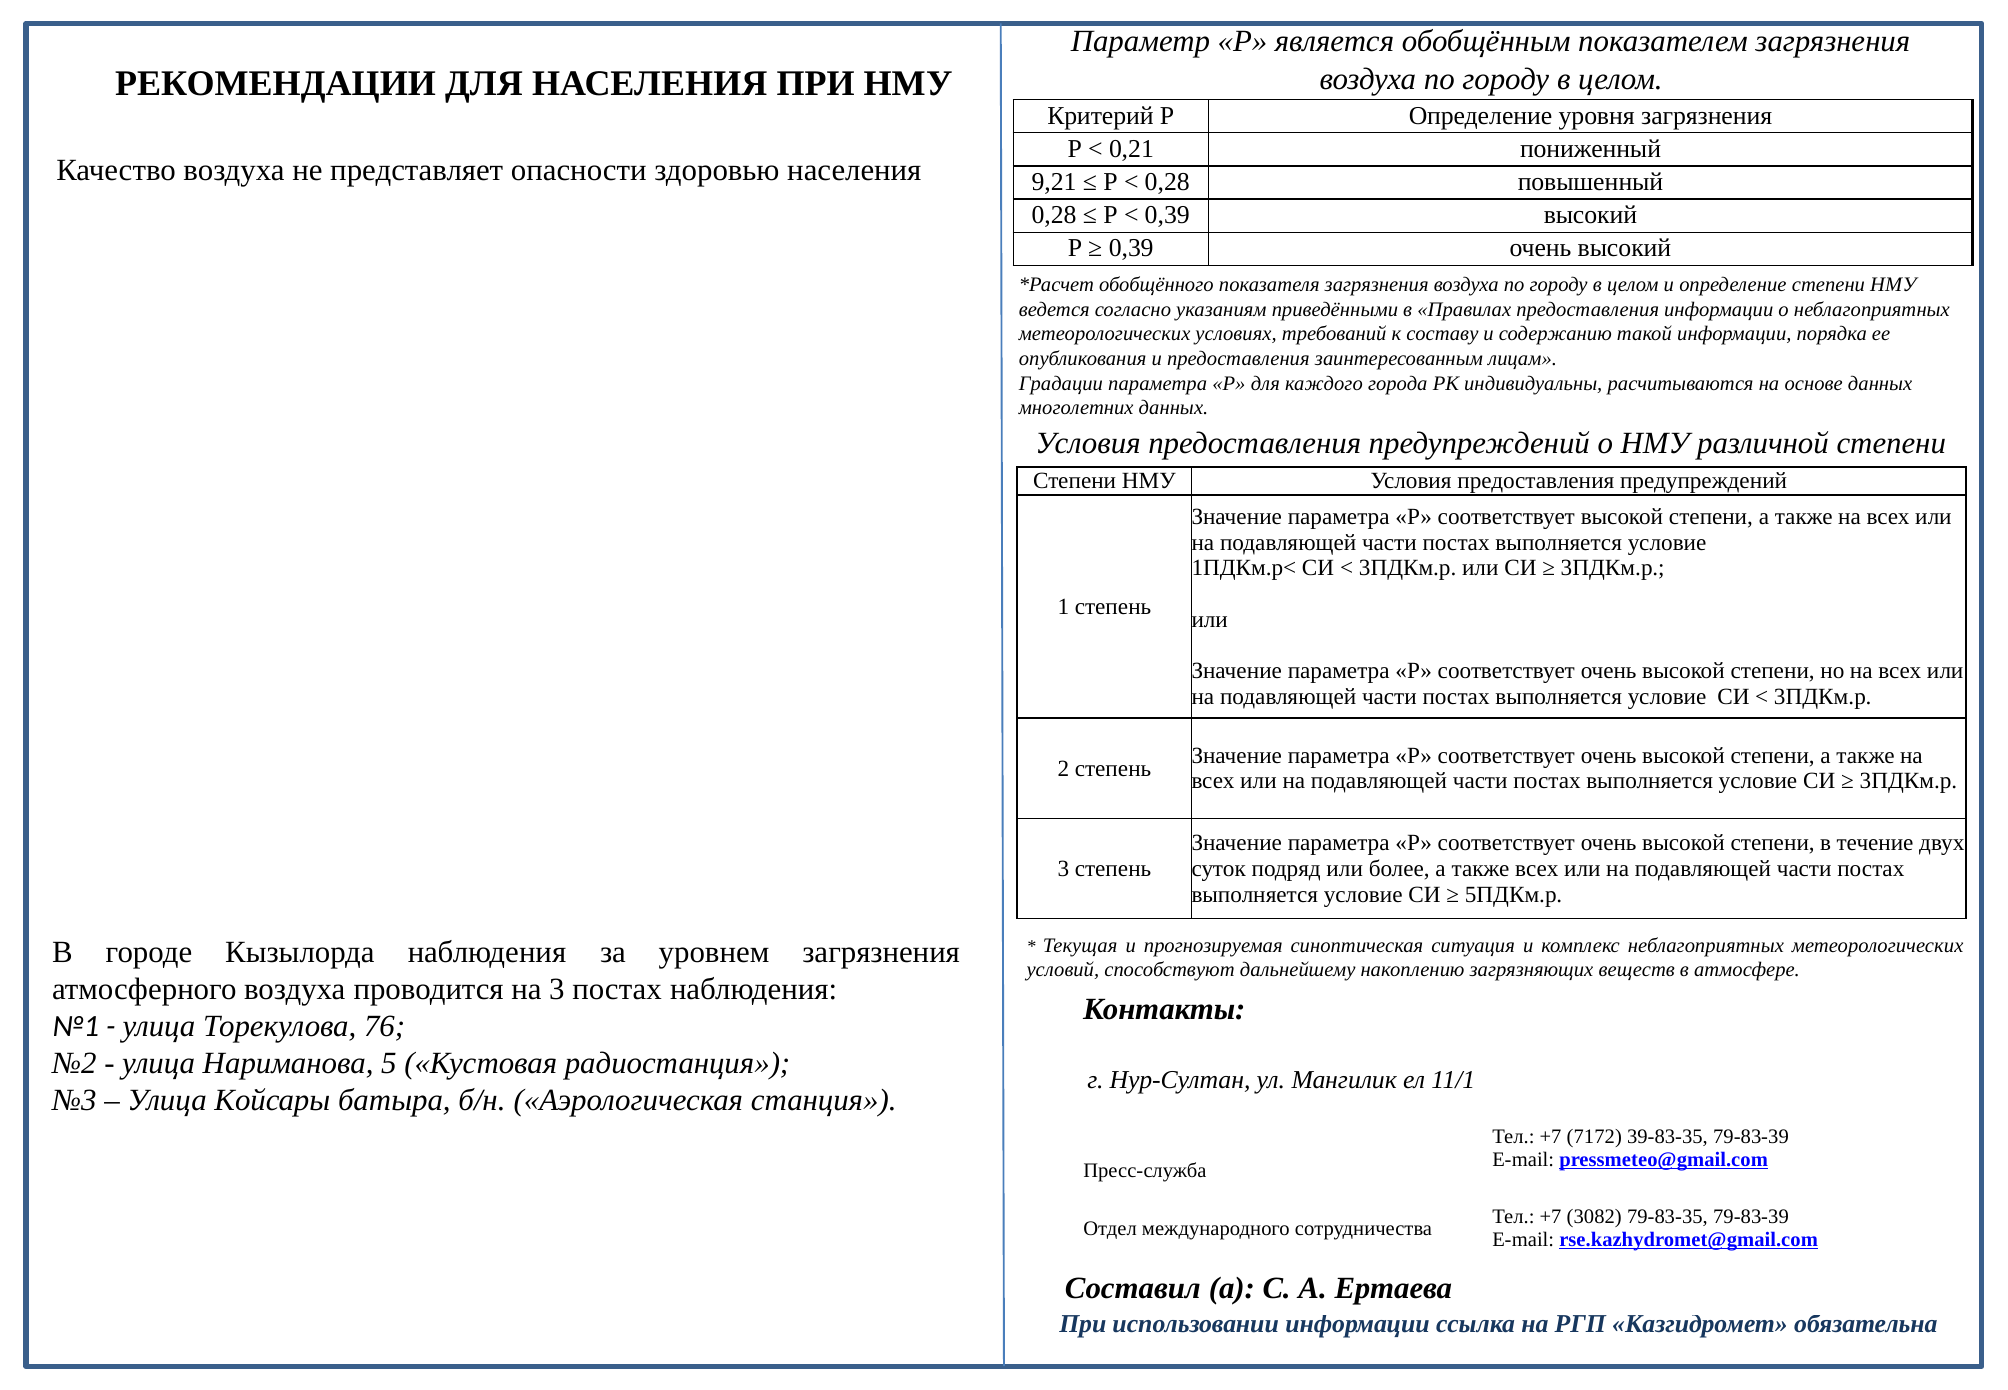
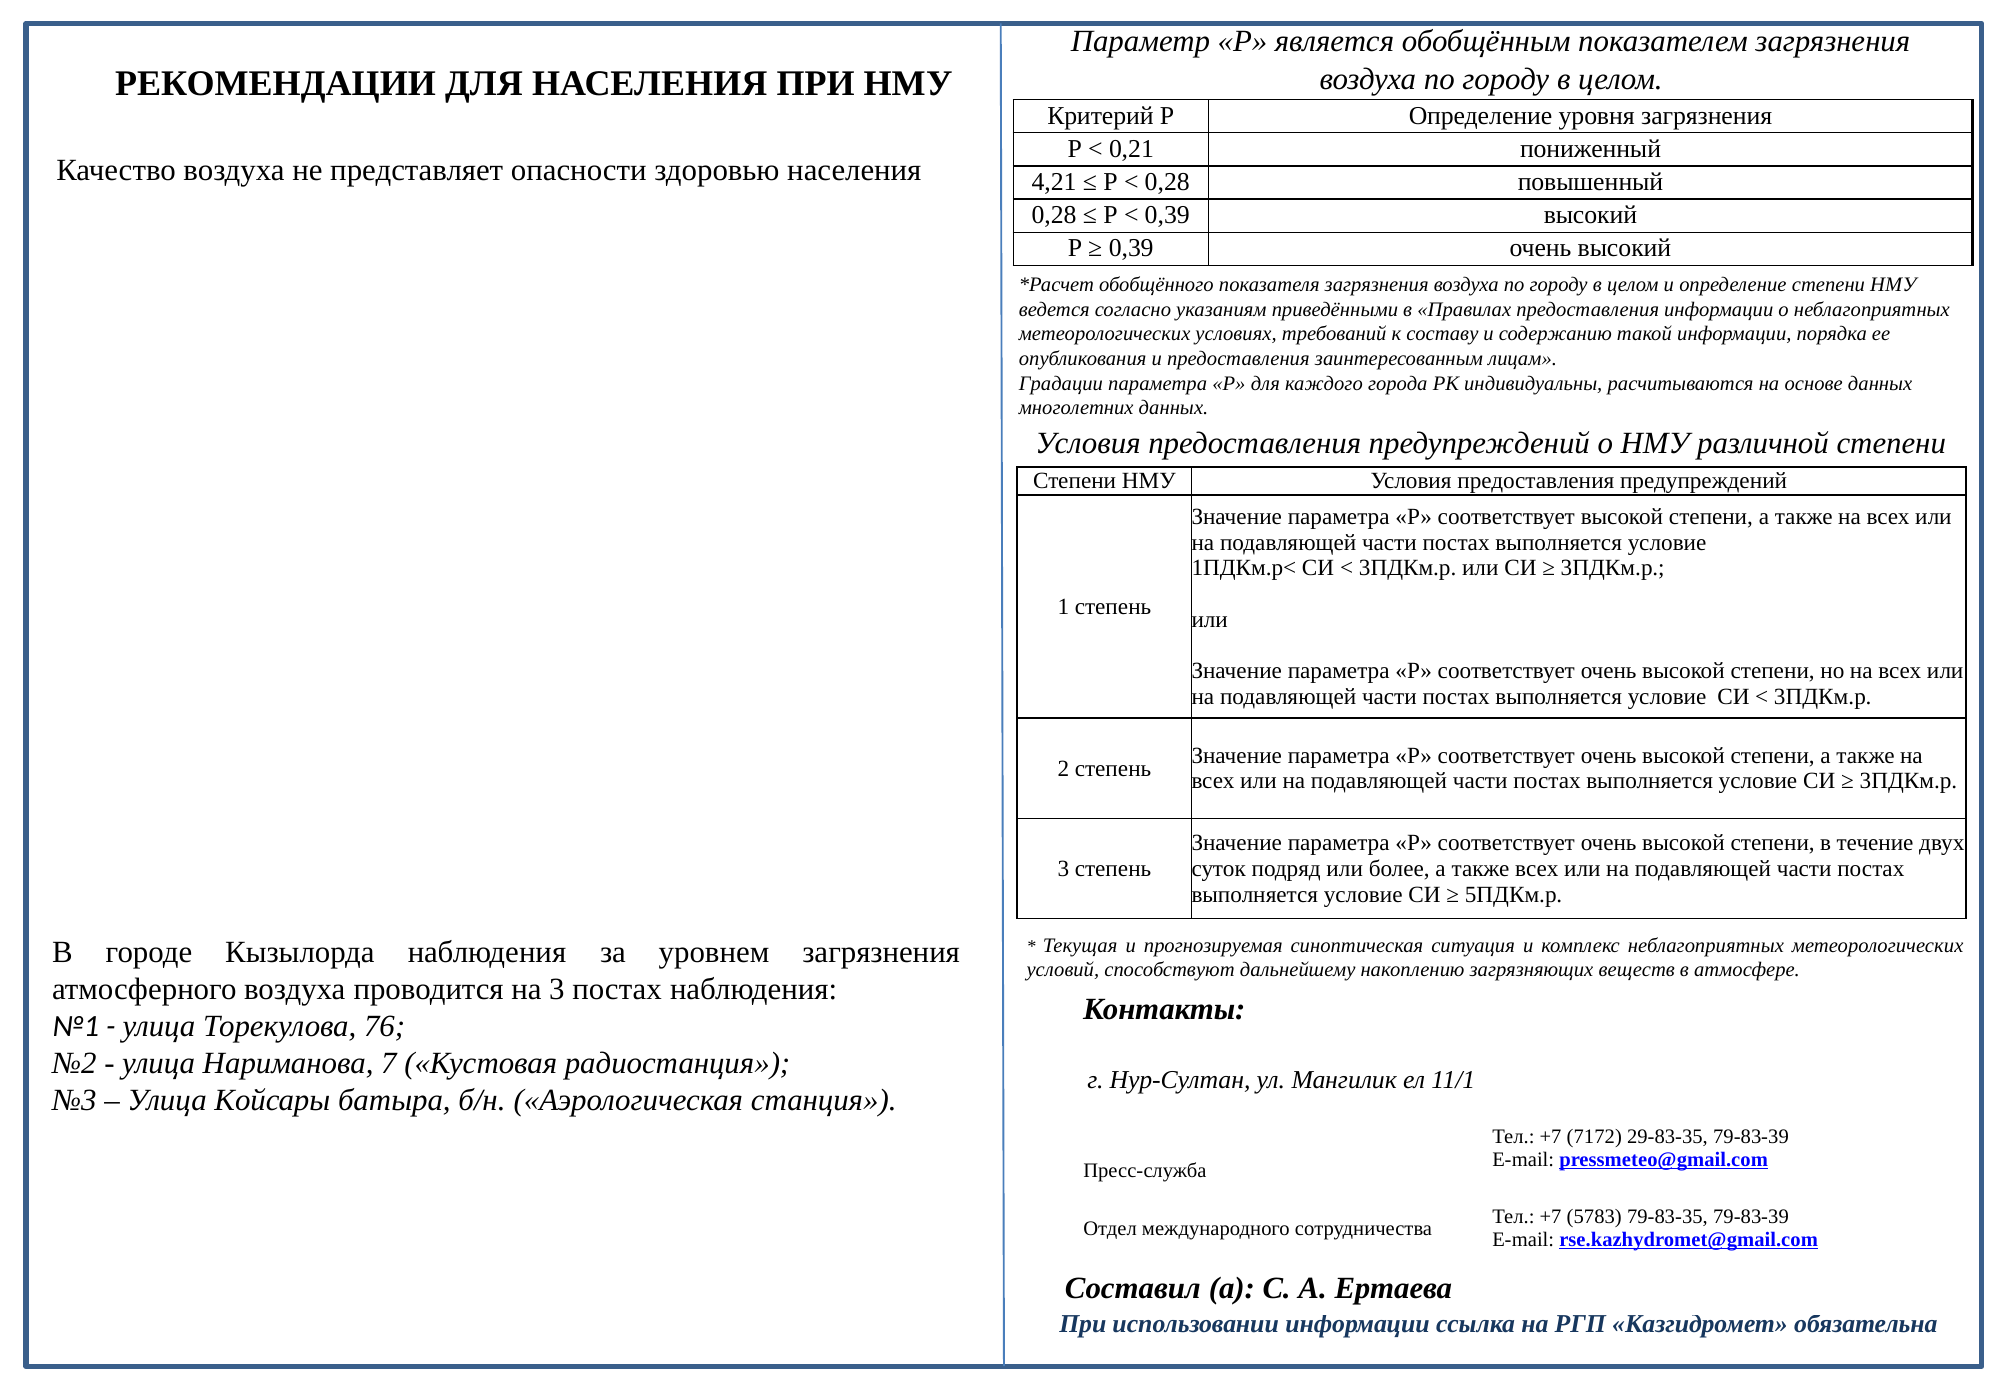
9,21: 9,21 -> 4,21
5: 5 -> 7
39-83-35: 39-83-35 -> 29-83-35
3082: 3082 -> 5783
